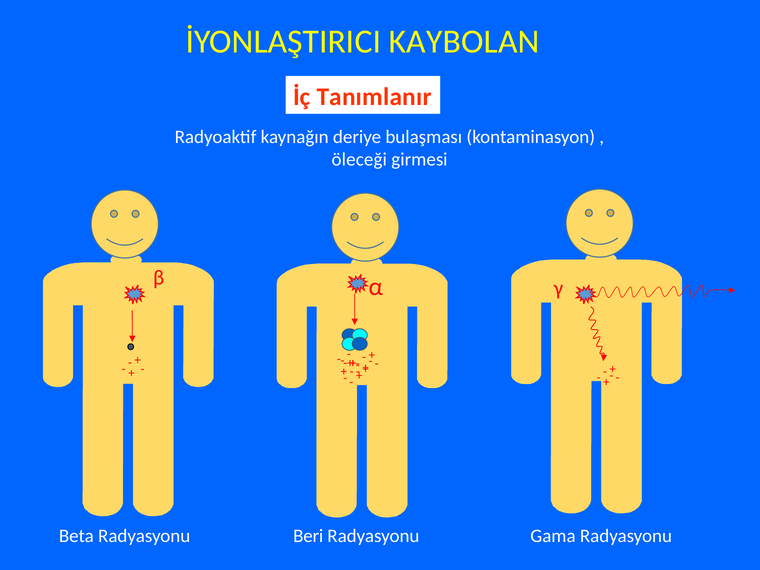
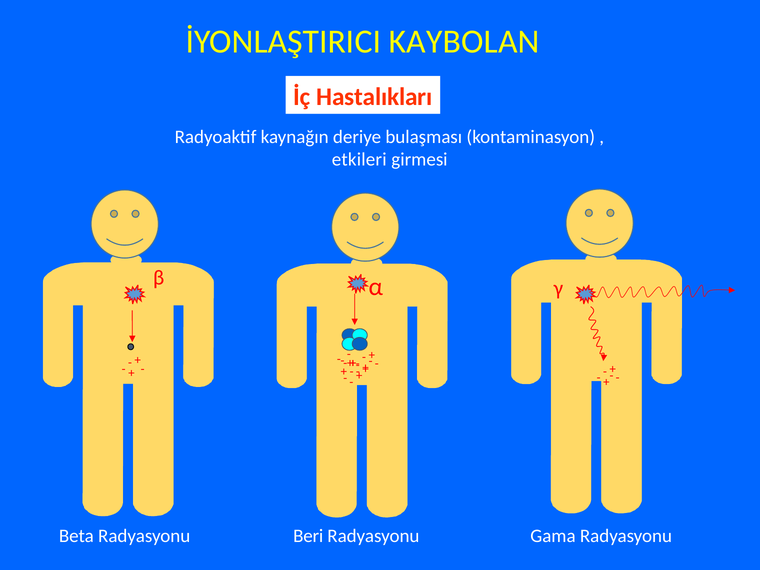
Tanımlanır: Tanımlanır -> Hastalıkları
öleceği: öleceği -> etkileri
